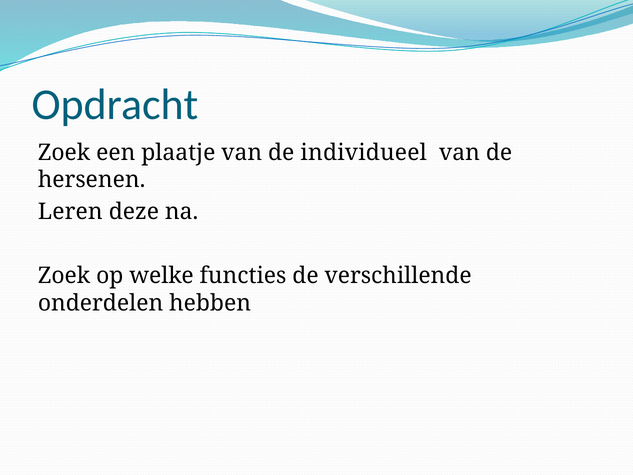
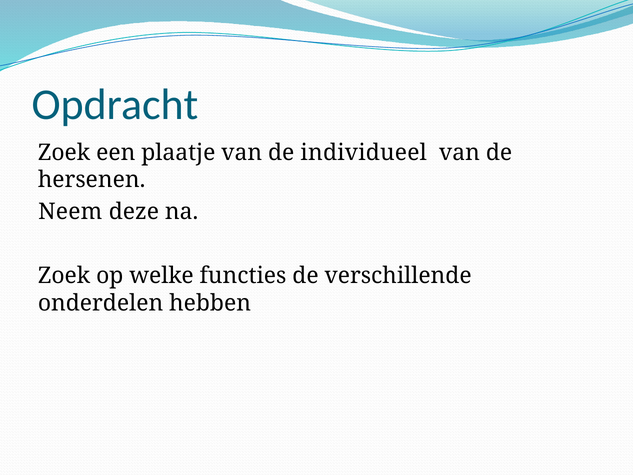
Leren: Leren -> Neem
